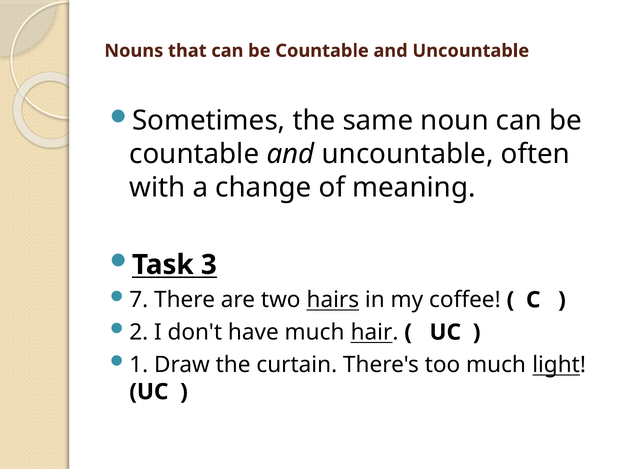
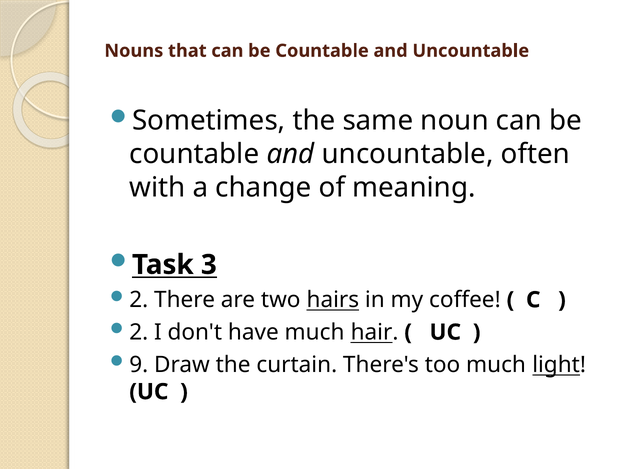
7 at (139, 300): 7 -> 2
1: 1 -> 9
